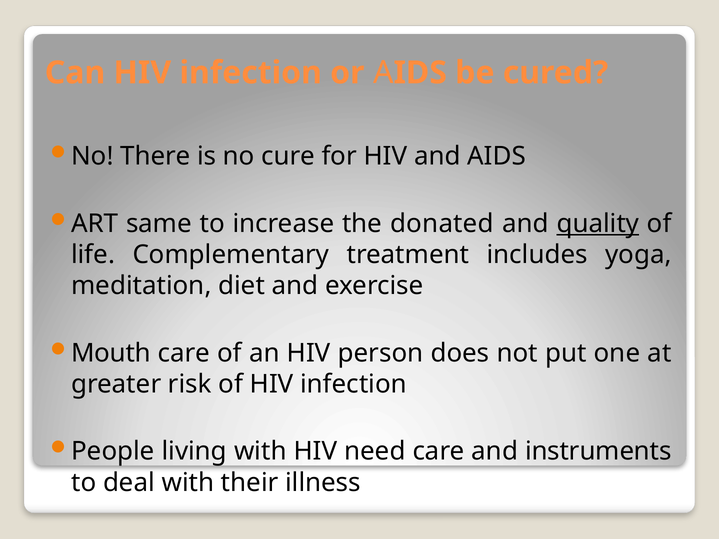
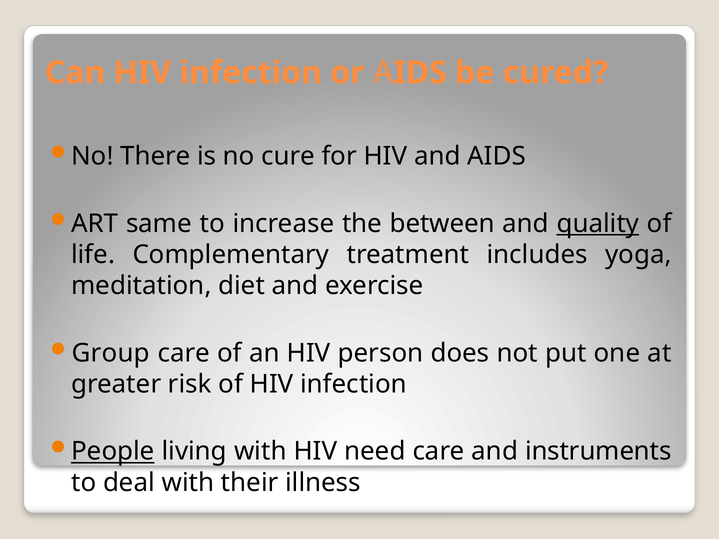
donated: donated -> between
Mouth: Mouth -> Group
People underline: none -> present
